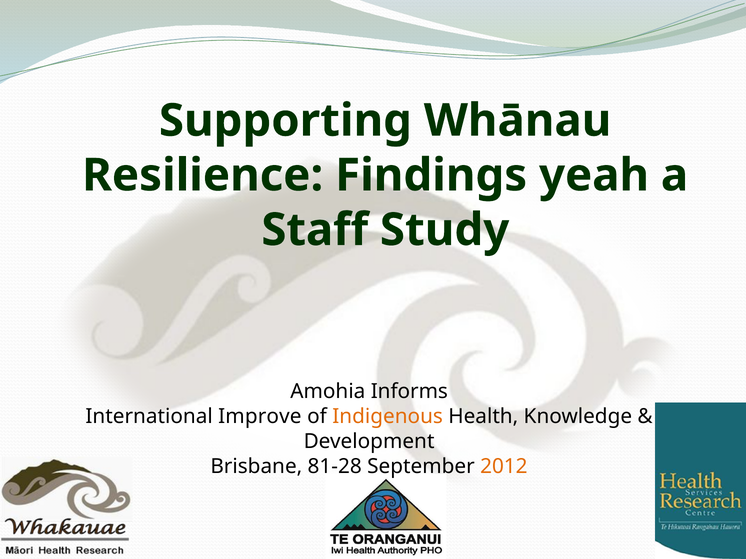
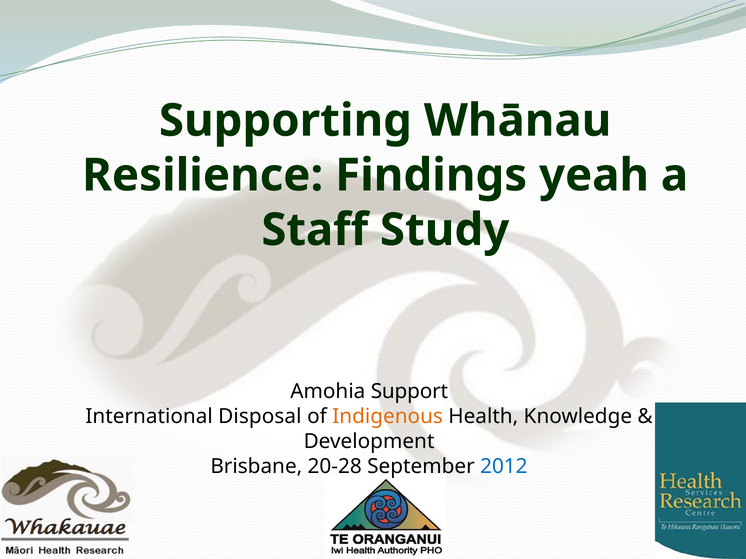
Informs: Informs -> Support
Improve: Improve -> Disposal
81-28: 81-28 -> 20-28
2012 colour: orange -> blue
